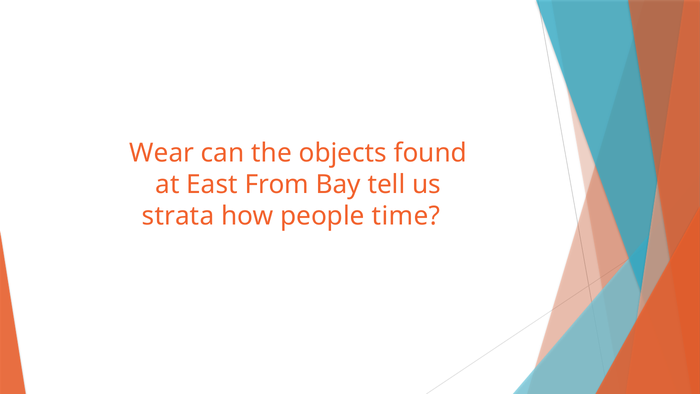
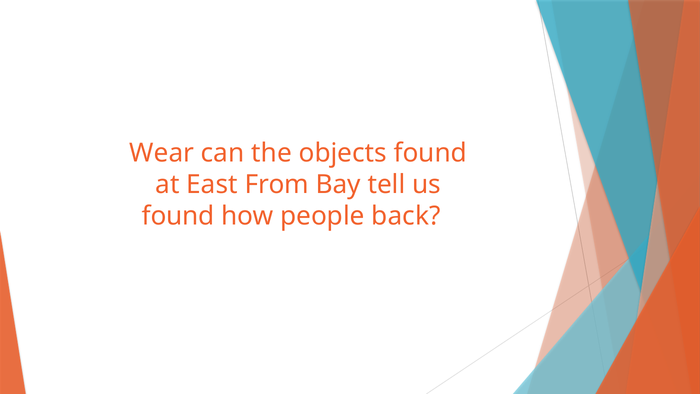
strata at (178, 216): strata -> found
time: time -> back
